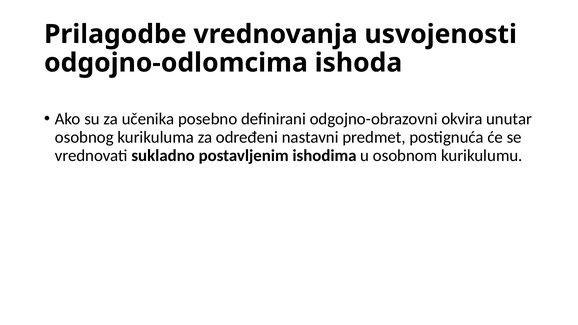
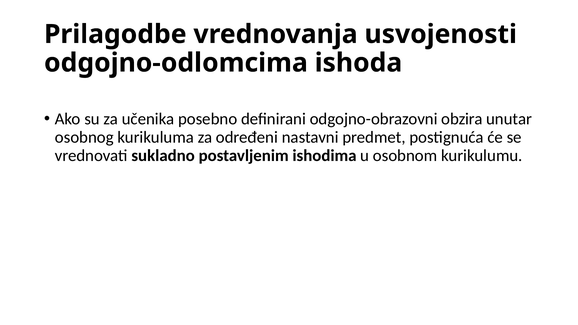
okvira: okvira -> obzira
